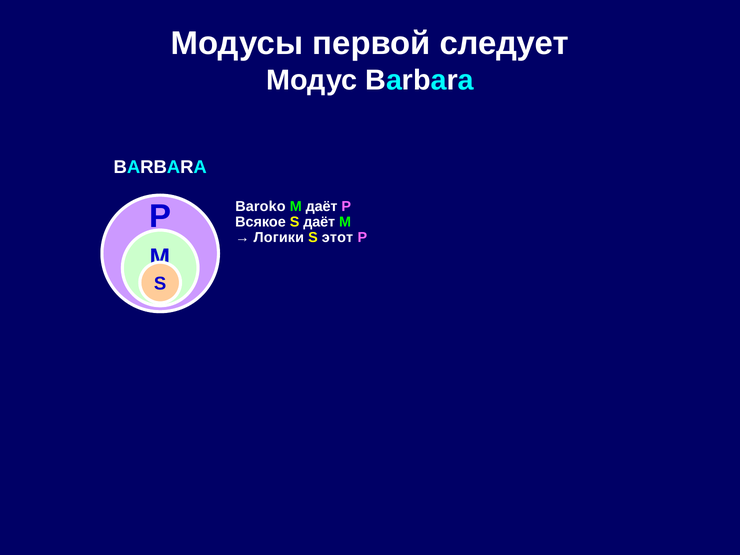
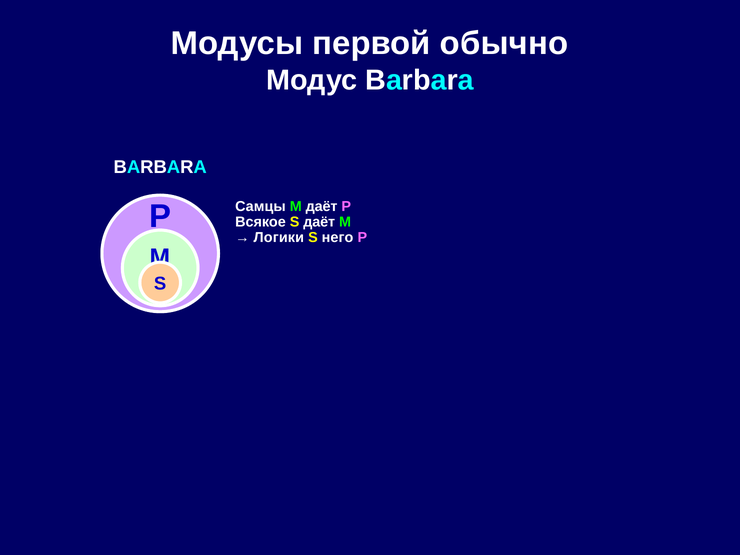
следует: следует -> обычно
Baroko: Baroko -> Самцы
этот: этот -> него
